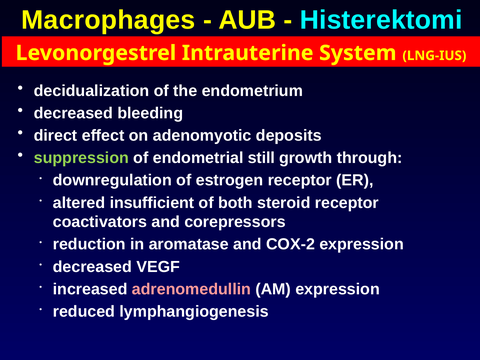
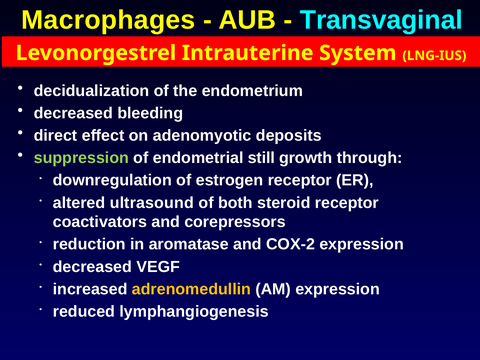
Histerektomi: Histerektomi -> Transvaginal
insufficient: insufficient -> ultrasound
adrenomedullin colour: pink -> yellow
